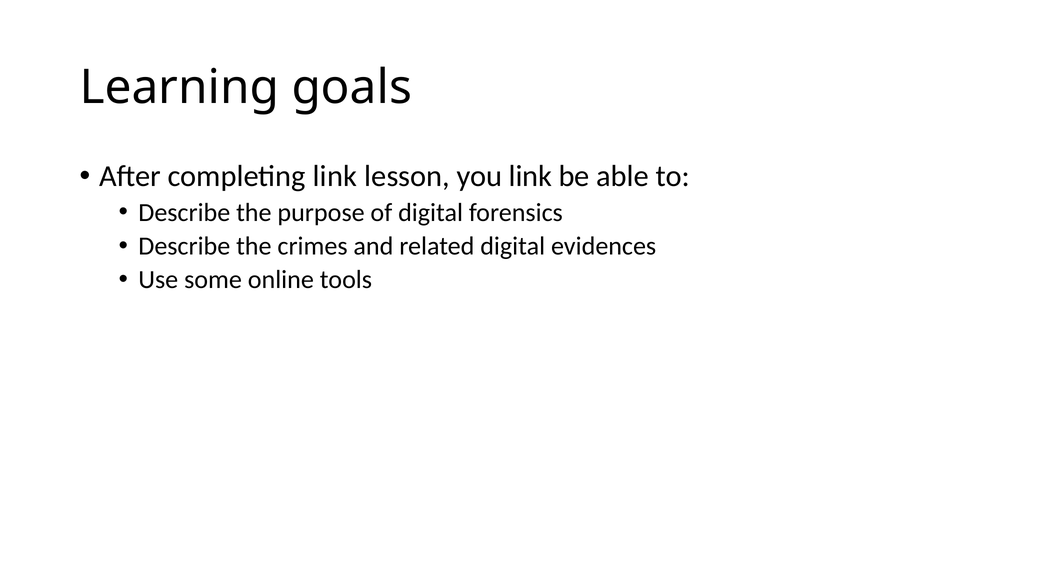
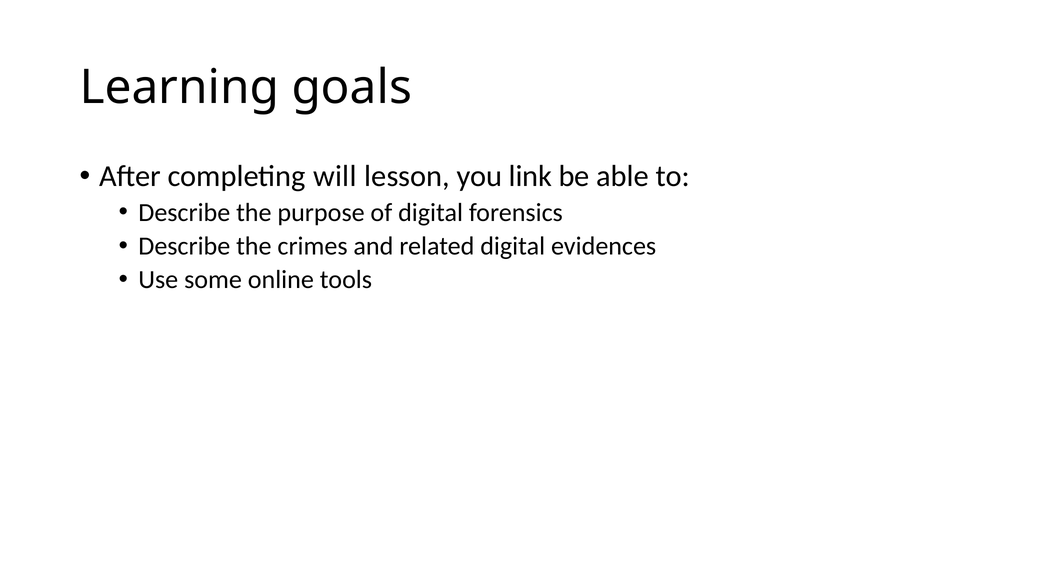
completing link: link -> will
